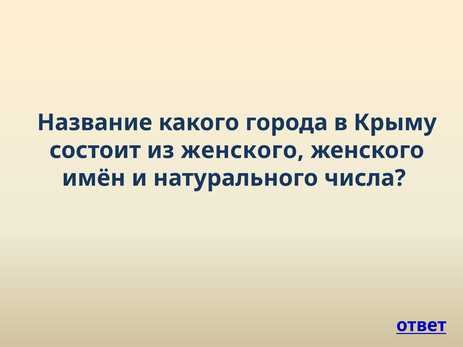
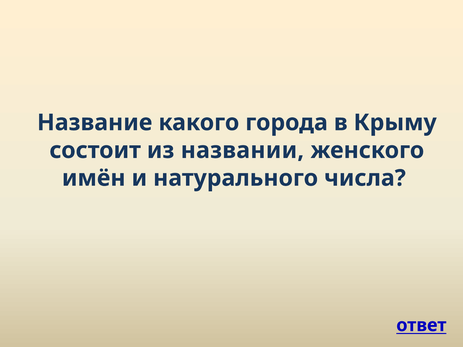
из женского: женского -> названии
